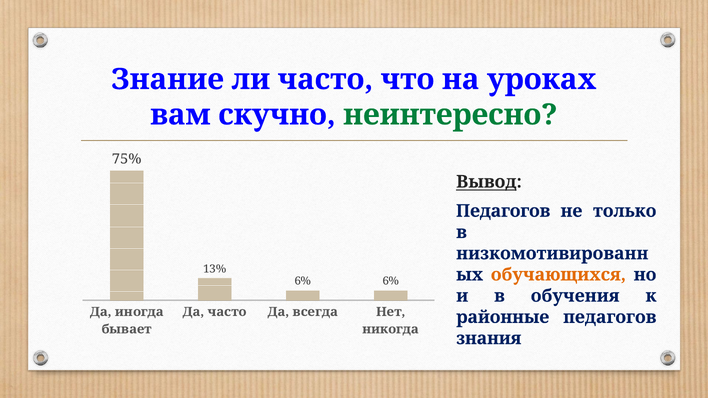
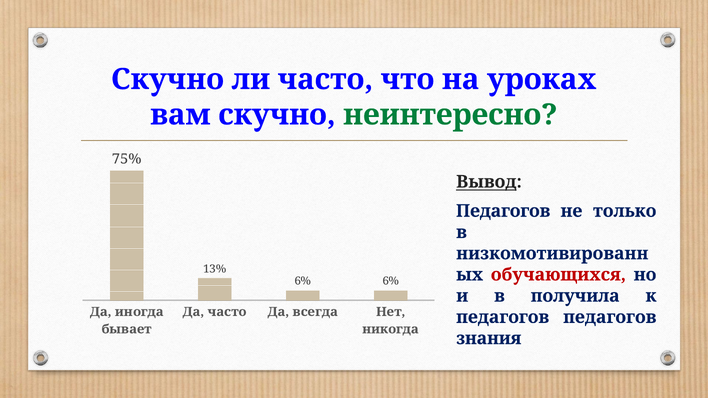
Знание at (168, 79): Знание -> Скучно
обучающихся colour: orange -> red
обучения: обучения -> получила
районные at (503, 317): районные -> педагогов
